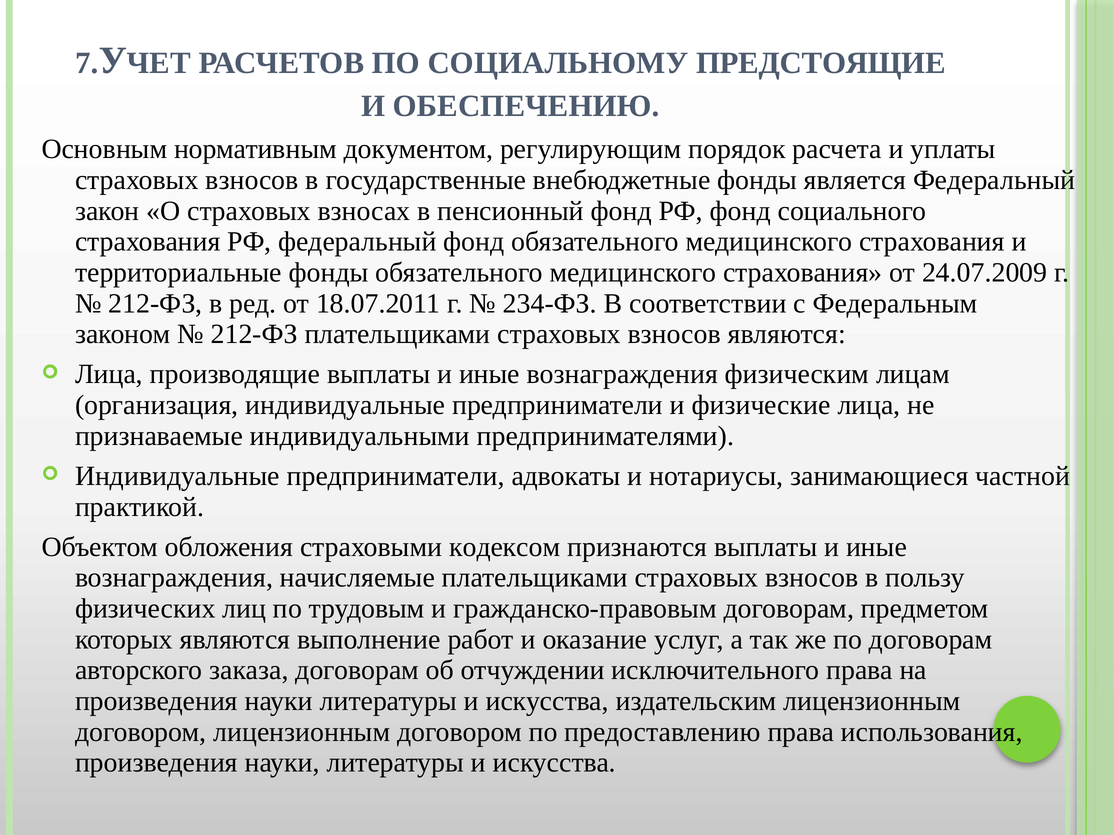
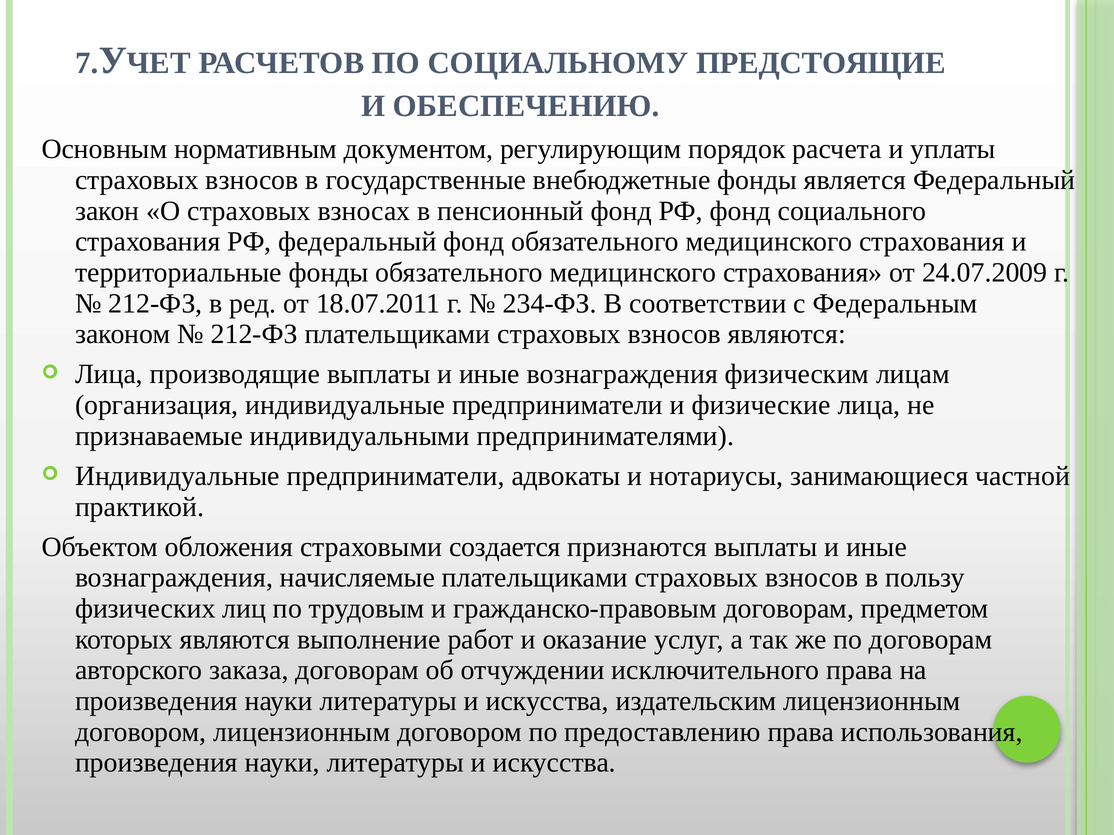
кодексом: кодексом -> создается
